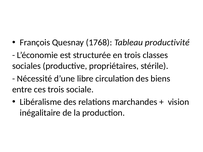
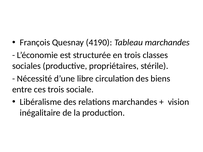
1768: 1768 -> 4190
Tableau productivité: productivité -> marchandes
